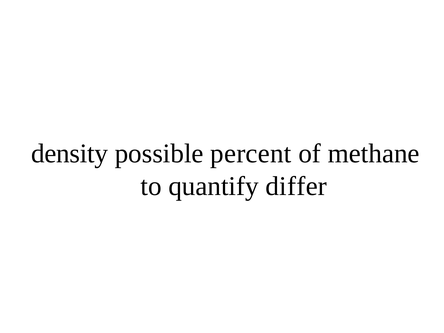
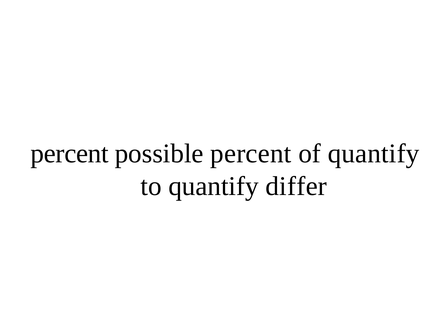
density at (70, 154): density -> percent
of methane: methane -> quantify
